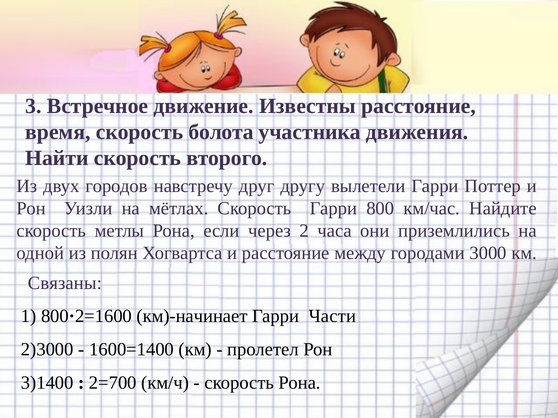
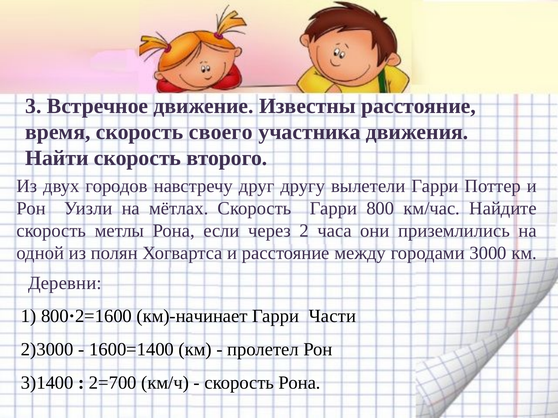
болота: болота -> своего
Связаны: Связаны -> Деревни
